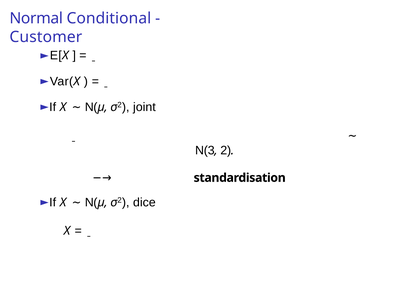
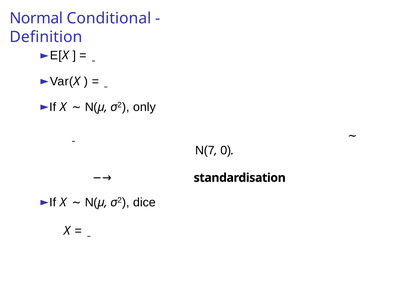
Customer: Customer -> Definition
joint: joint -> only
N(3: N(3 -> N(7
2 at (226, 150): 2 -> 0
